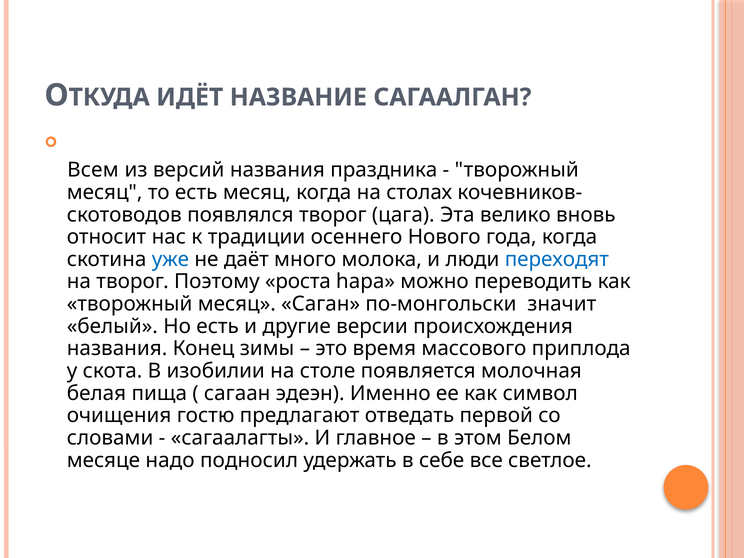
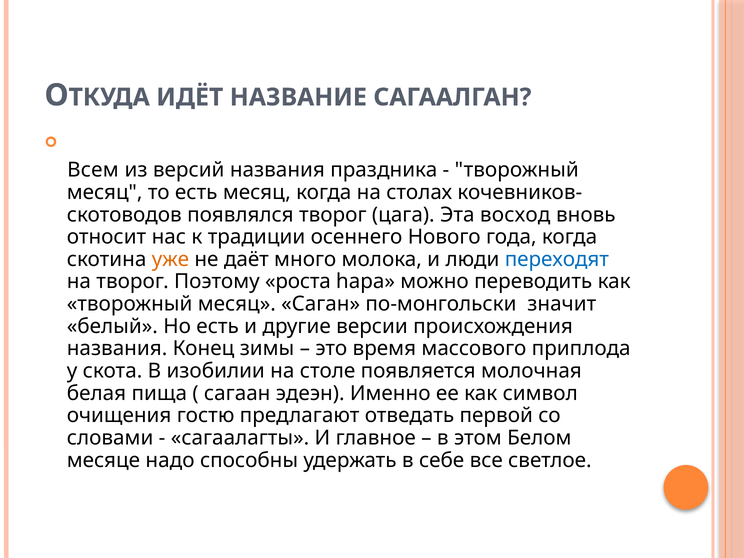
велико: велико -> восход
уже colour: blue -> orange
подносил: подносил -> способны
